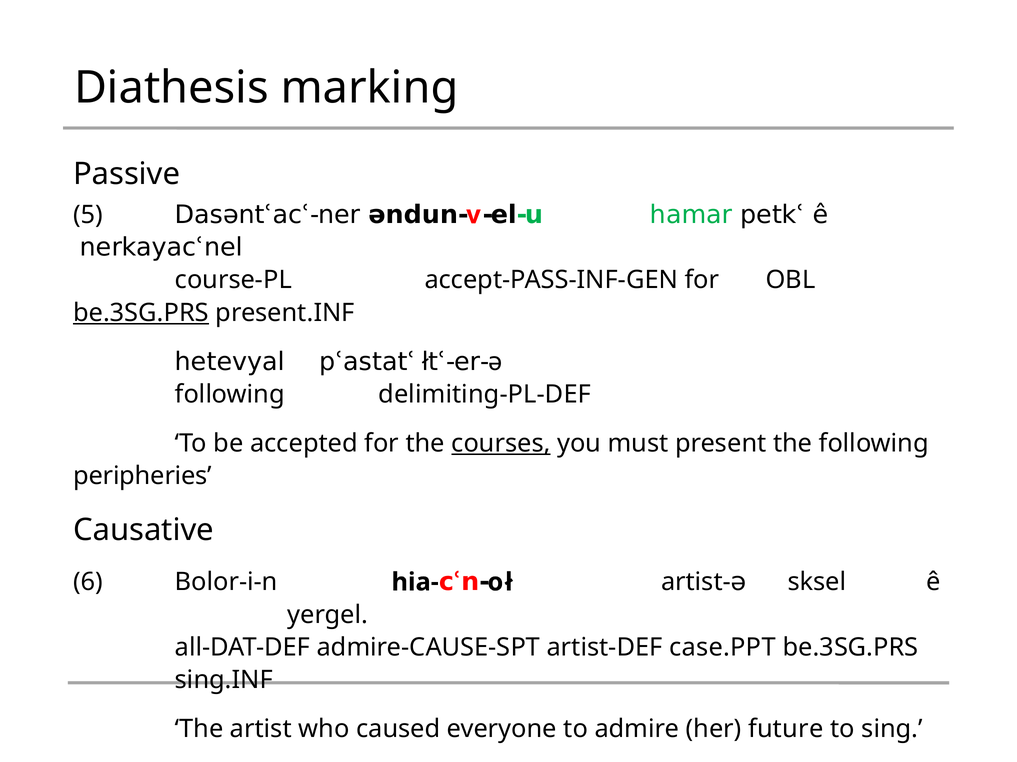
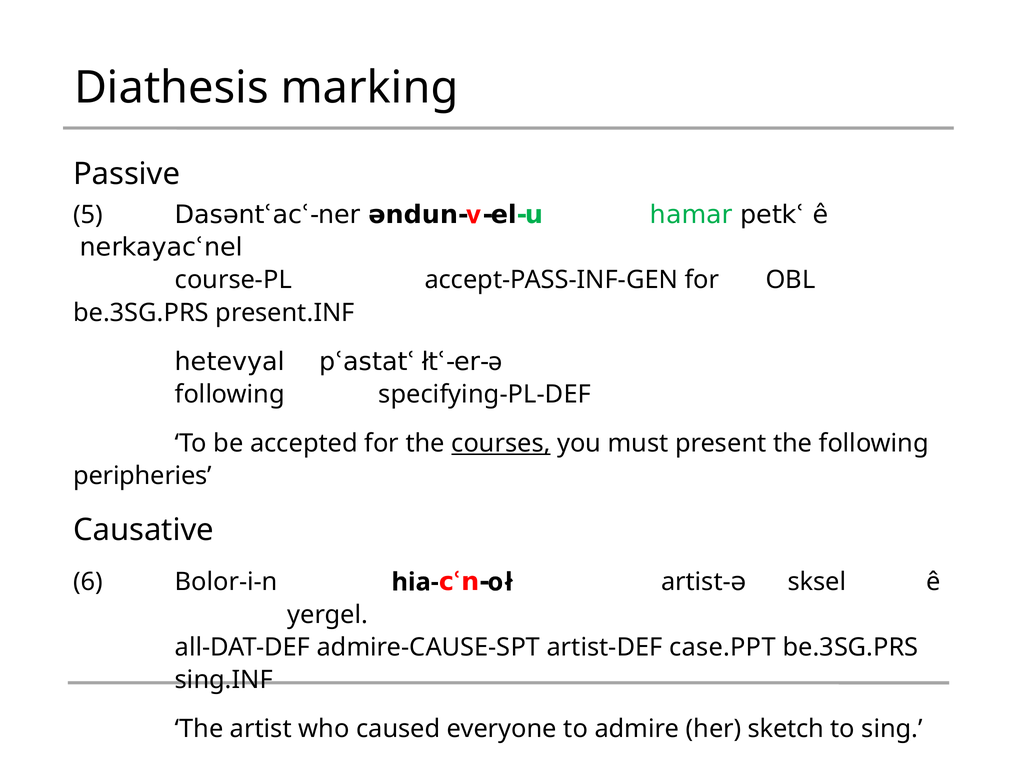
be.3SG.PRS at (141, 313) underline: present -> none
delimiting-PL-DEF: delimiting-PL-DEF -> specifying-PL-DEF
future: future -> sketch
